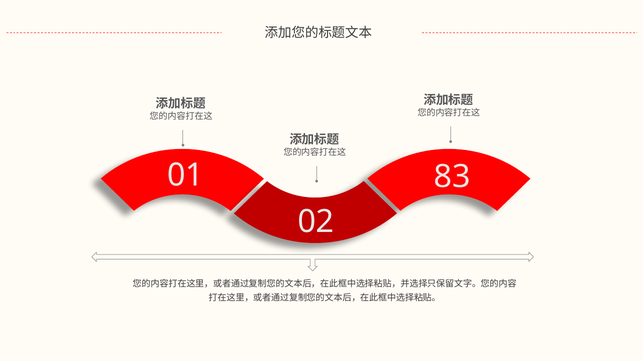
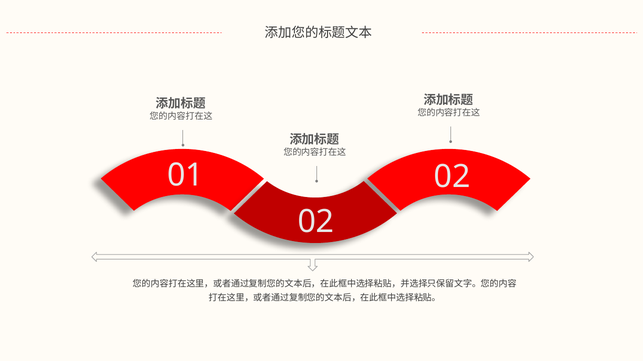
01 83: 83 -> 02
